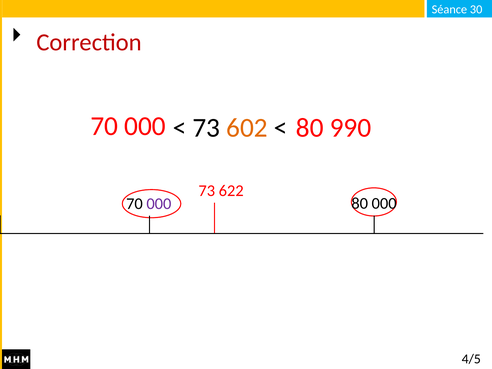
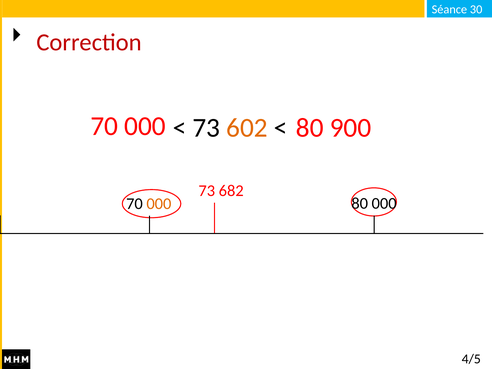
990: 990 -> 900
622: 622 -> 682
000 at (159, 204) colour: purple -> orange
